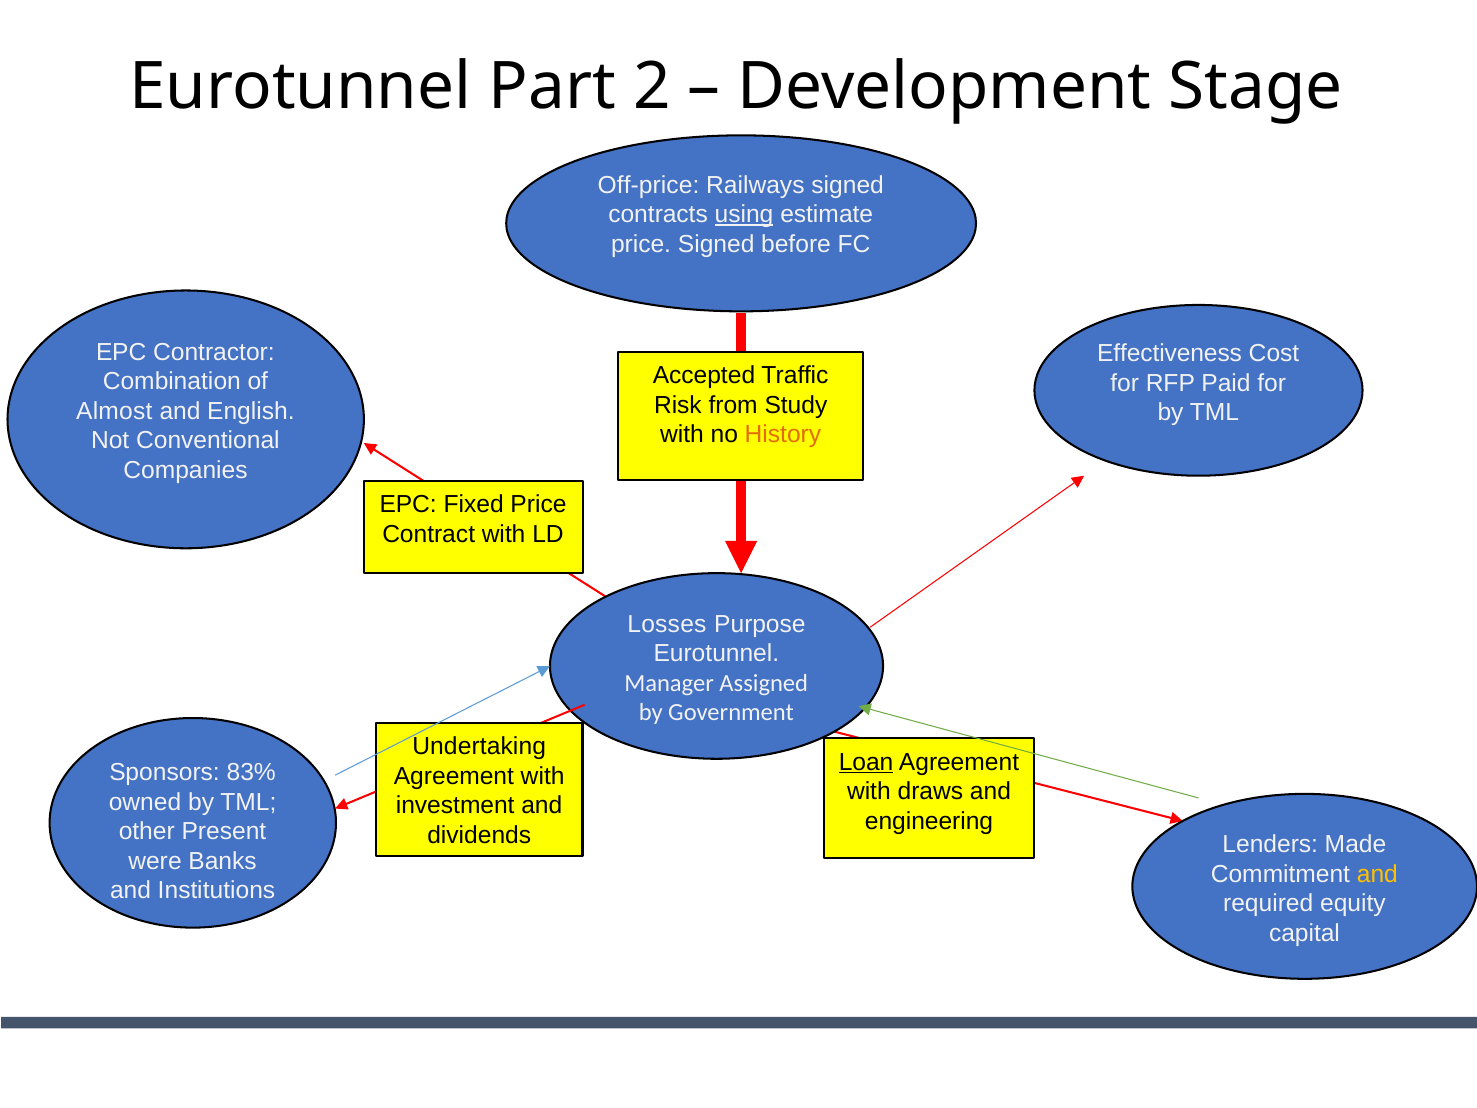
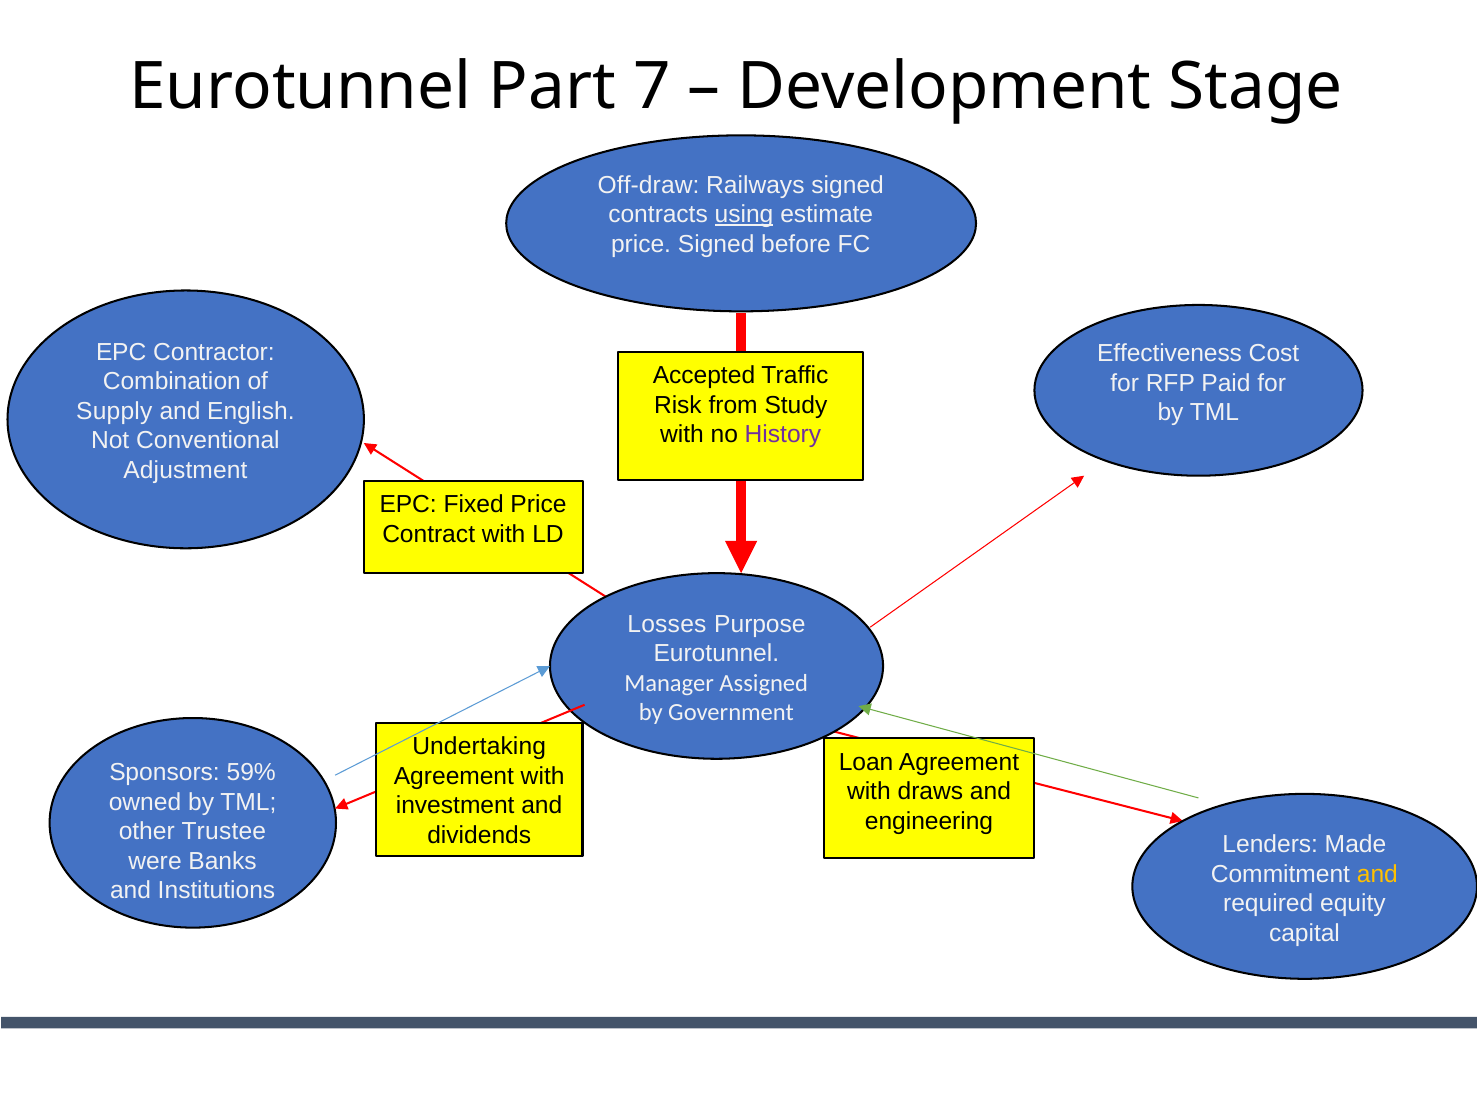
2: 2 -> 7
Off-price: Off-price -> Off-draw
Almost: Almost -> Supply
History colour: orange -> purple
Companies: Companies -> Adjustment
Loan underline: present -> none
83%: 83% -> 59%
Present: Present -> Trustee
